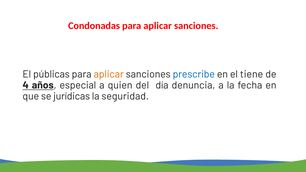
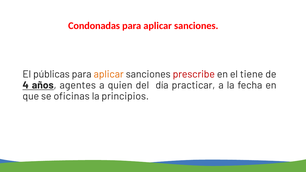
prescribe colour: blue -> red
especial: especial -> agentes
denuncia: denuncia -> practicar
jurídicas: jurídicas -> oficinas
seguridad: seguridad -> principios
